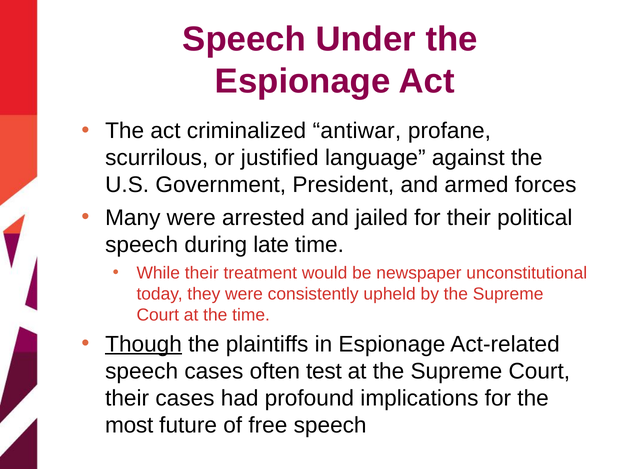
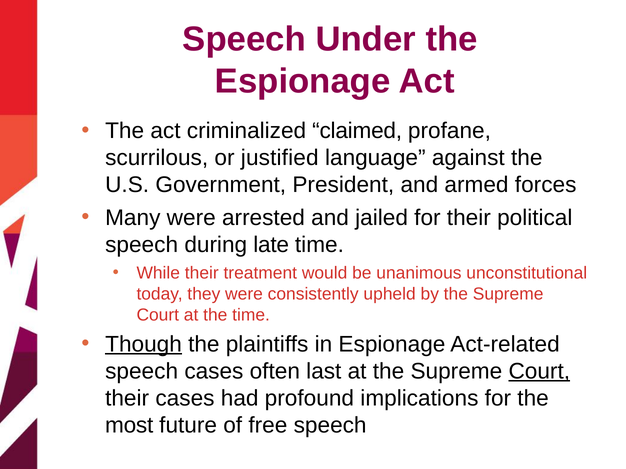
antiwar: antiwar -> claimed
newspaper: newspaper -> unanimous
test: test -> last
Court at (539, 372) underline: none -> present
